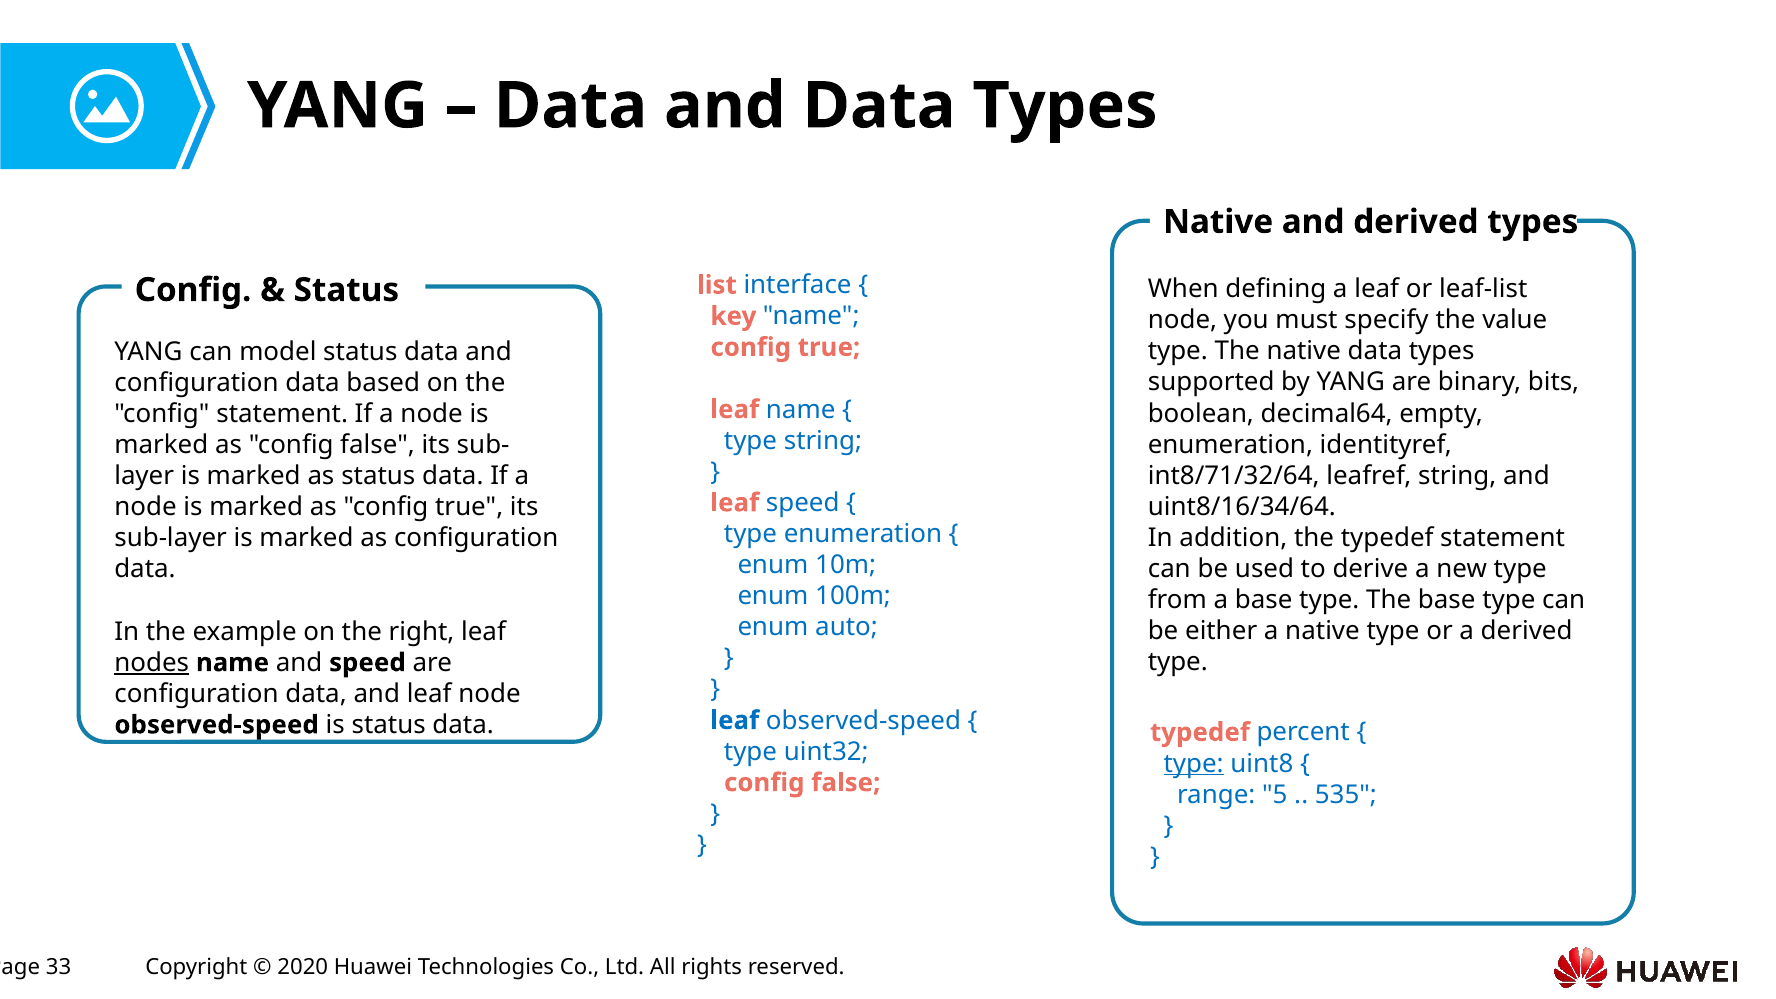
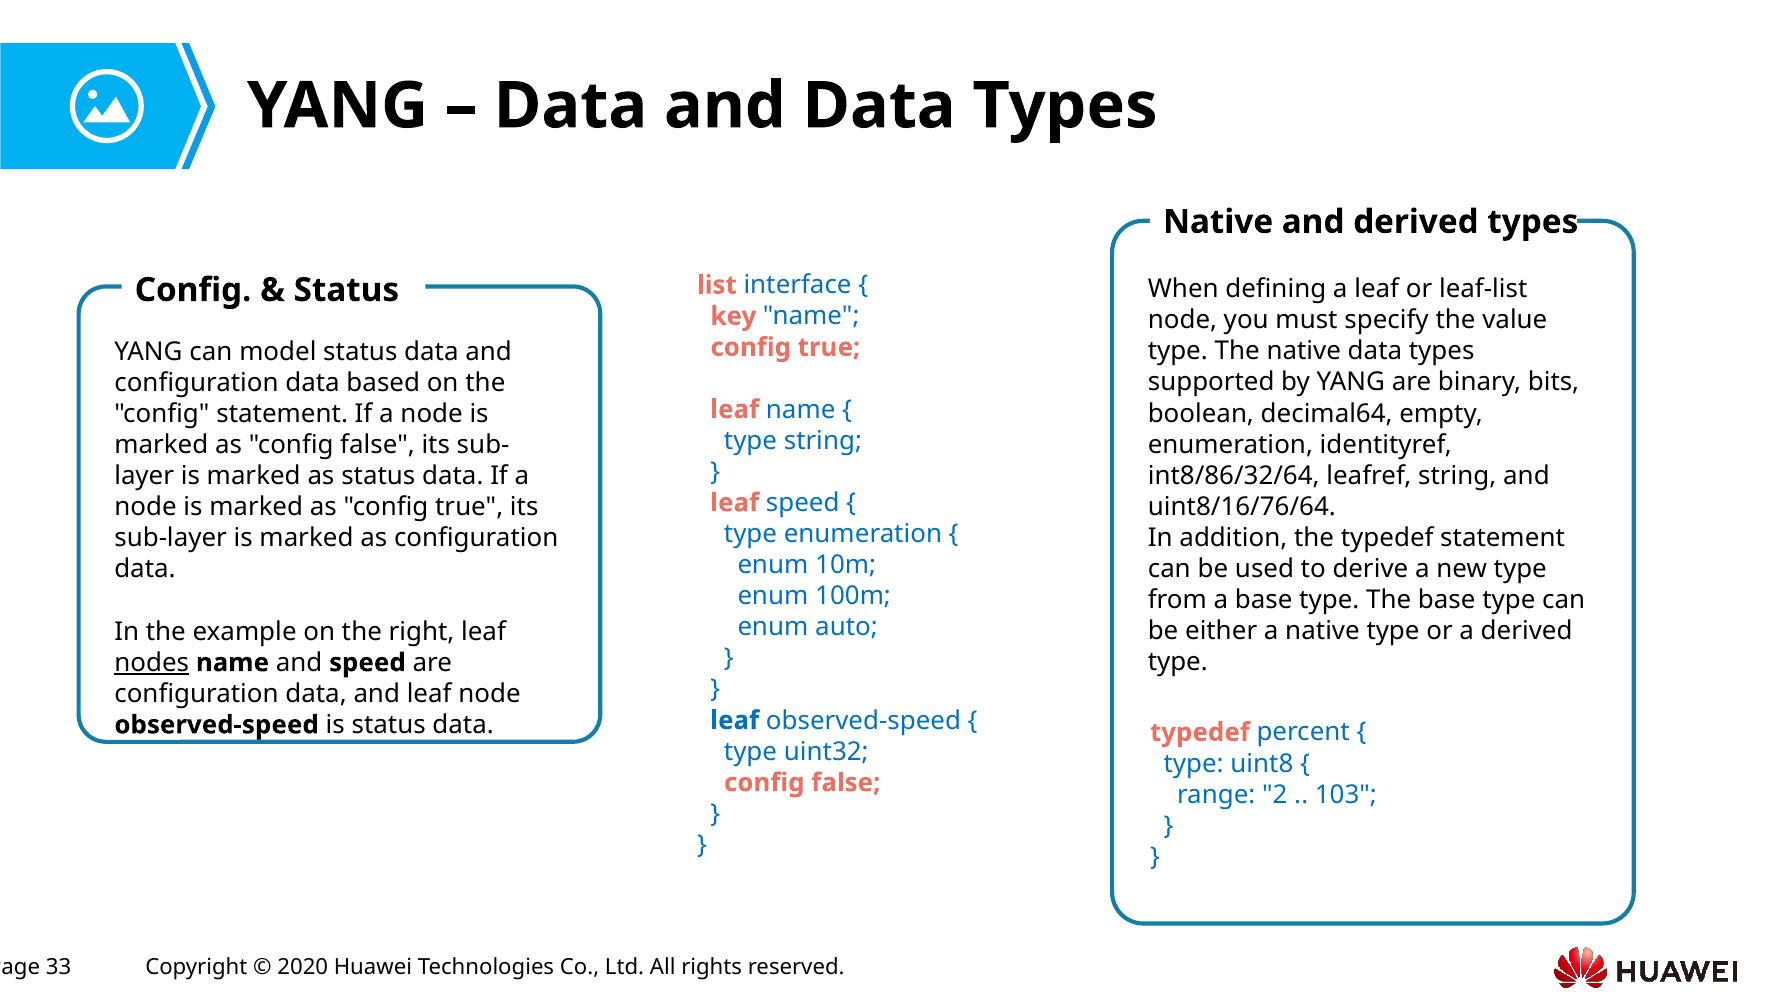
int8/71/32/64: int8/71/32/64 -> int8/86/32/64
uint8/16/34/64: uint8/16/34/64 -> uint8/16/76/64
type at (1194, 763) underline: present -> none
5: 5 -> 2
535: 535 -> 103
